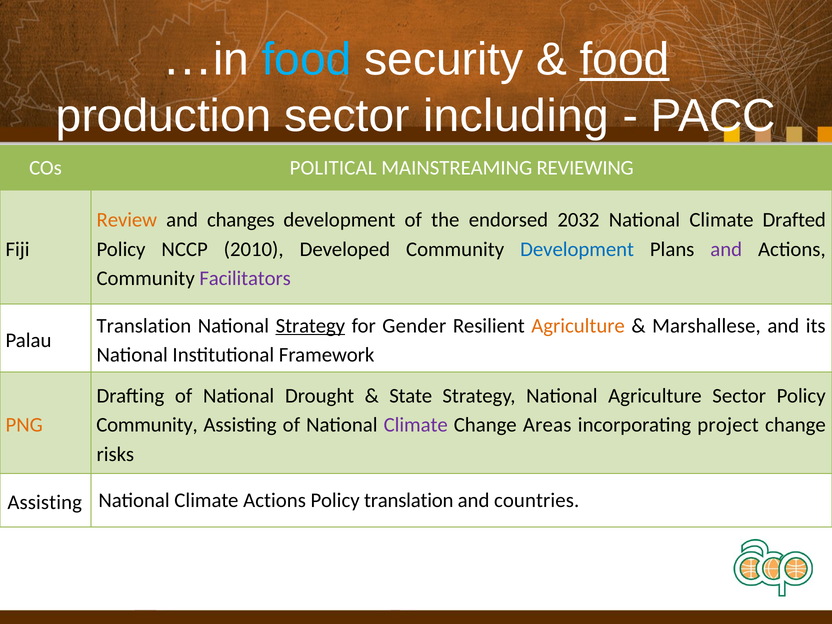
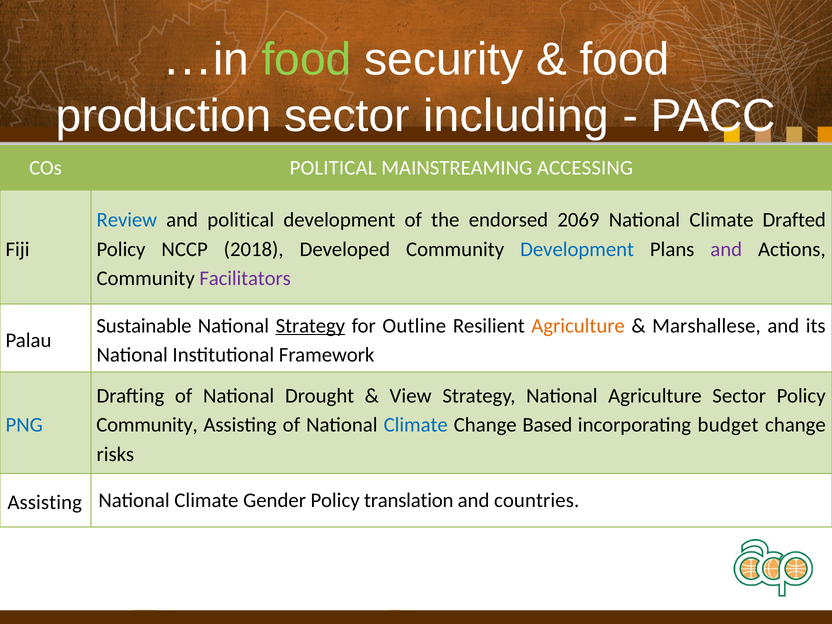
food at (307, 60) colour: light blue -> light green
food at (625, 60) underline: present -> none
REVIEWING: REVIEWING -> ACCESSING
Review colour: orange -> blue
and changes: changes -> political
2032: 2032 -> 2069
2010: 2010 -> 2018
Translation at (144, 326): Translation -> Sustainable
Gender: Gender -> Outline
State: State -> View
PNG colour: orange -> blue
Climate at (416, 425) colour: purple -> blue
Areas: Areas -> Based
project: project -> budget
Climate Actions: Actions -> Gender
